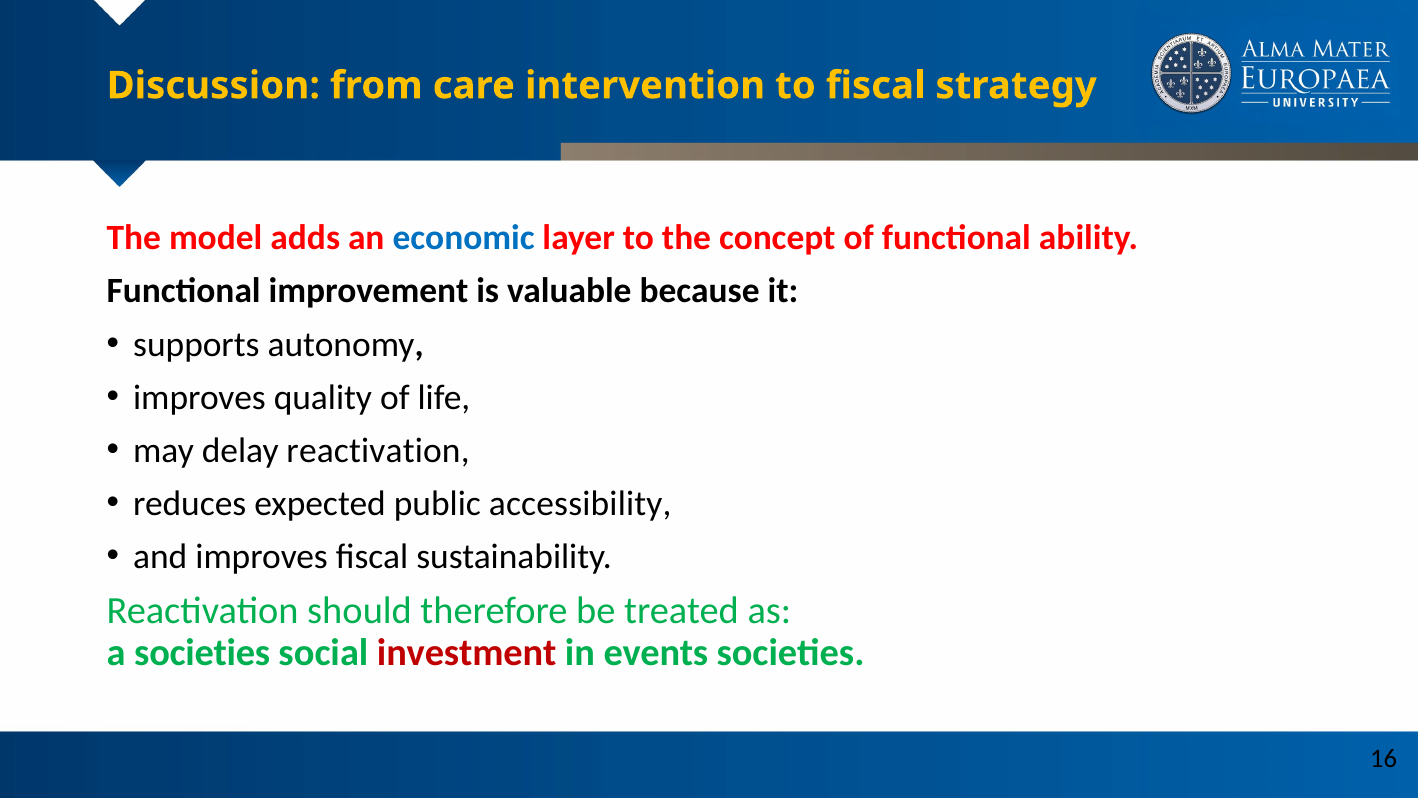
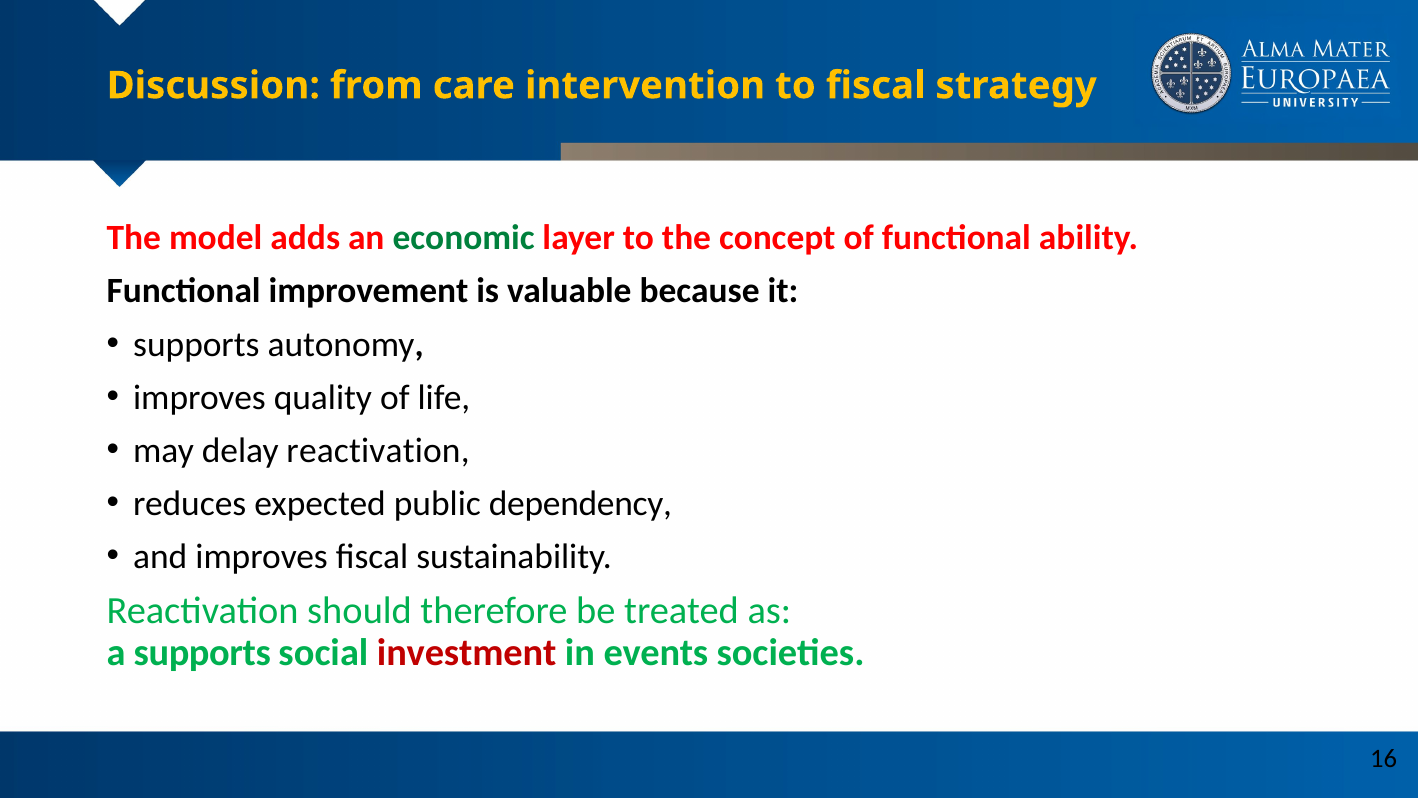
economic colour: blue -> green
accessibility: accessibility -> dependency
a societies: societies -> supports
